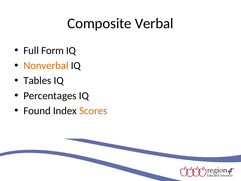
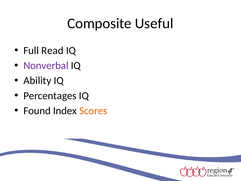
Verbal: Verbal -> Useful
Form: Form -> Read
Nonverbal colour: orange -> purple
Tables: Tables -> Ability
